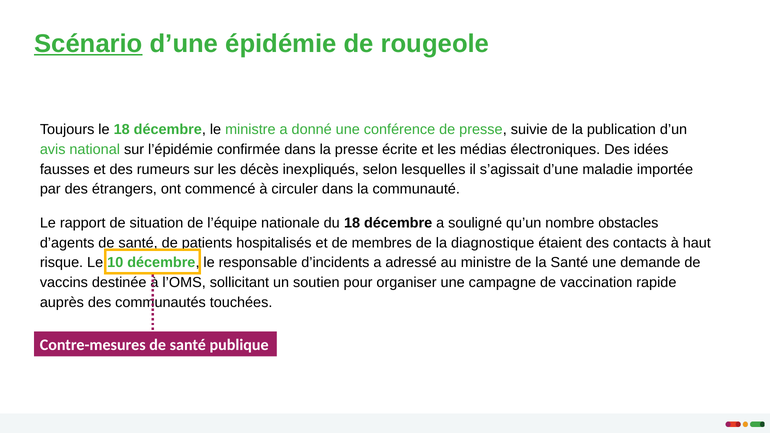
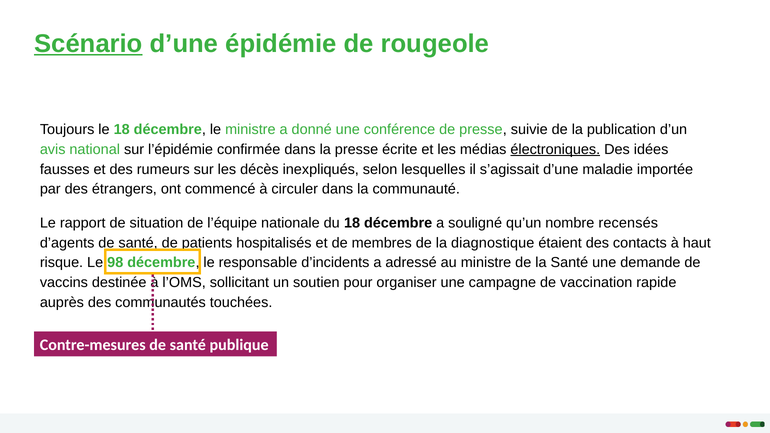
électroniques underline: none -> present
obstacles: obstacles -> recensés
10: 10 -> 98
